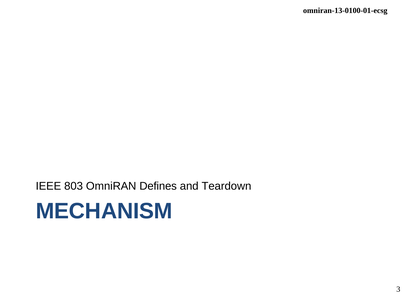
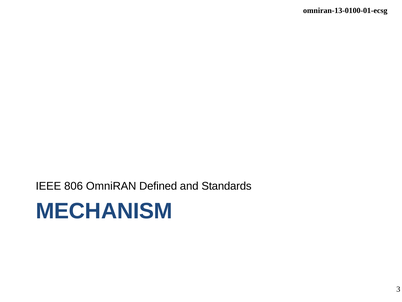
803: 803 -> 806
Defines: Defines -> Defined
Teardown: Teardown -> Standards
